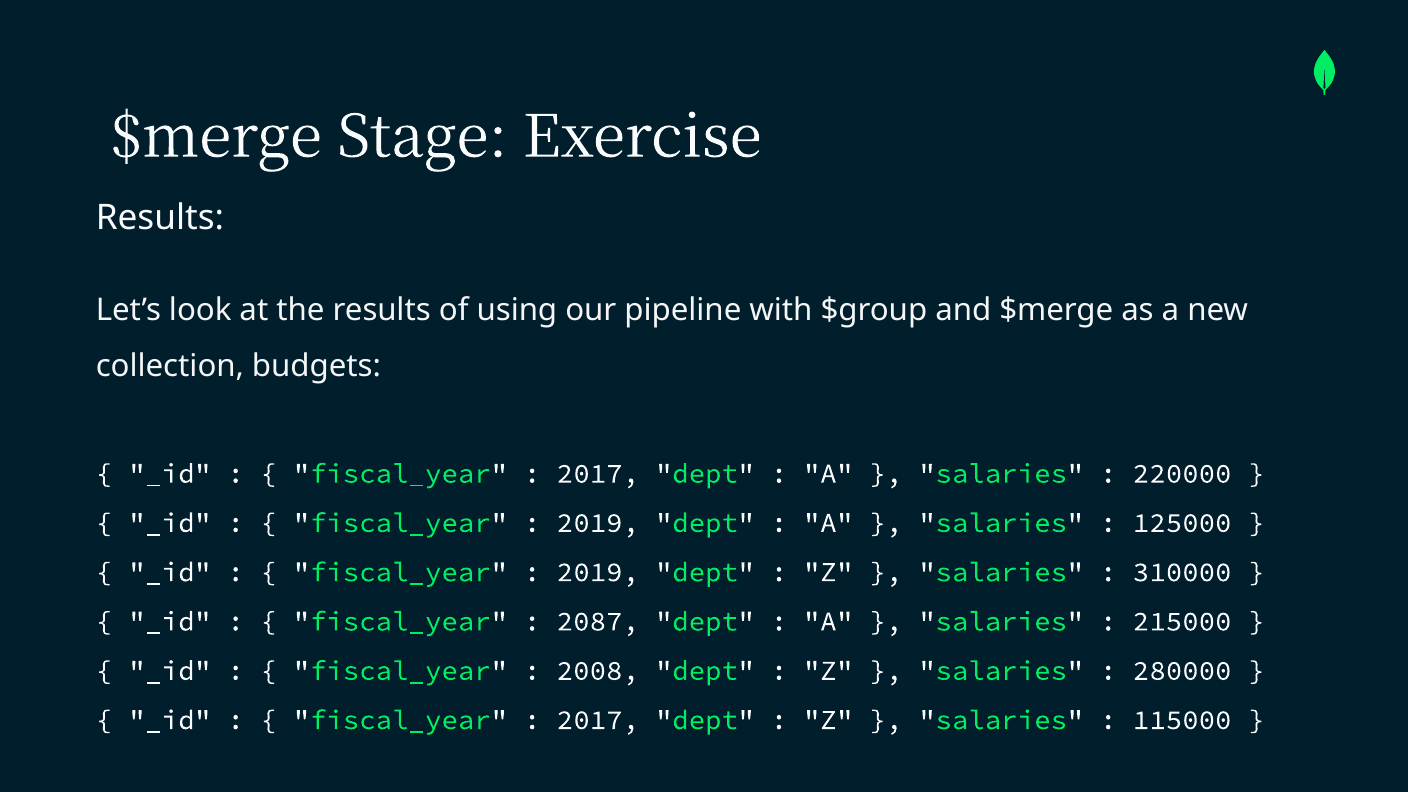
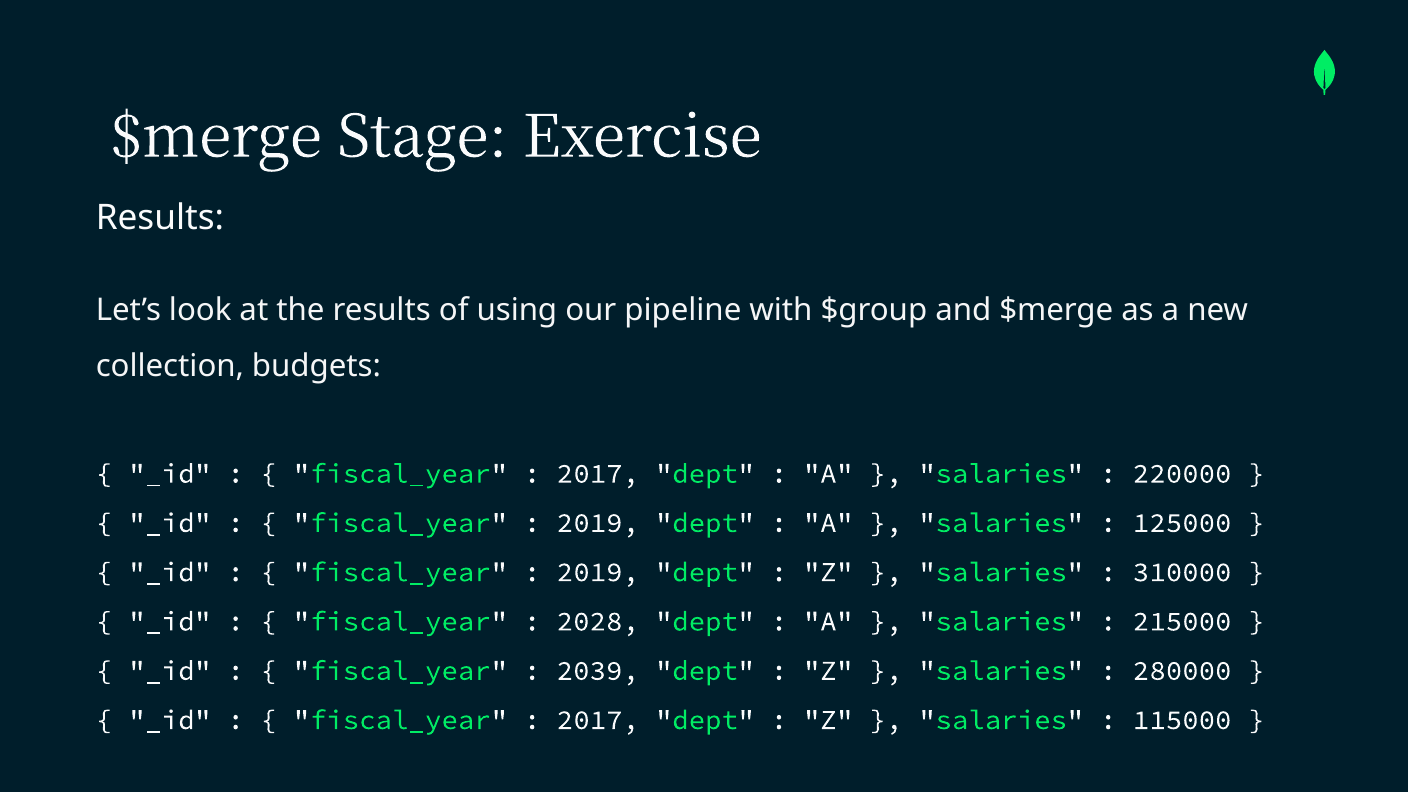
2087: 2087 -> 2028
2008: 2008 -> 2039
